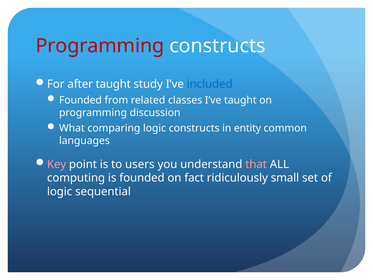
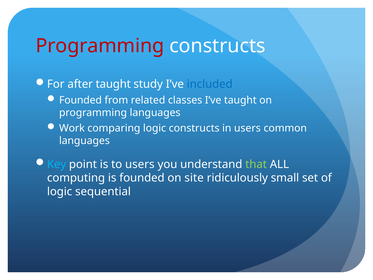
programming discussion: discussion -> languages
What: What -> Work
in entity: entity -> users
Key colour: pink -> light blue
that colour: pink -> light green
fact: fact -> site
